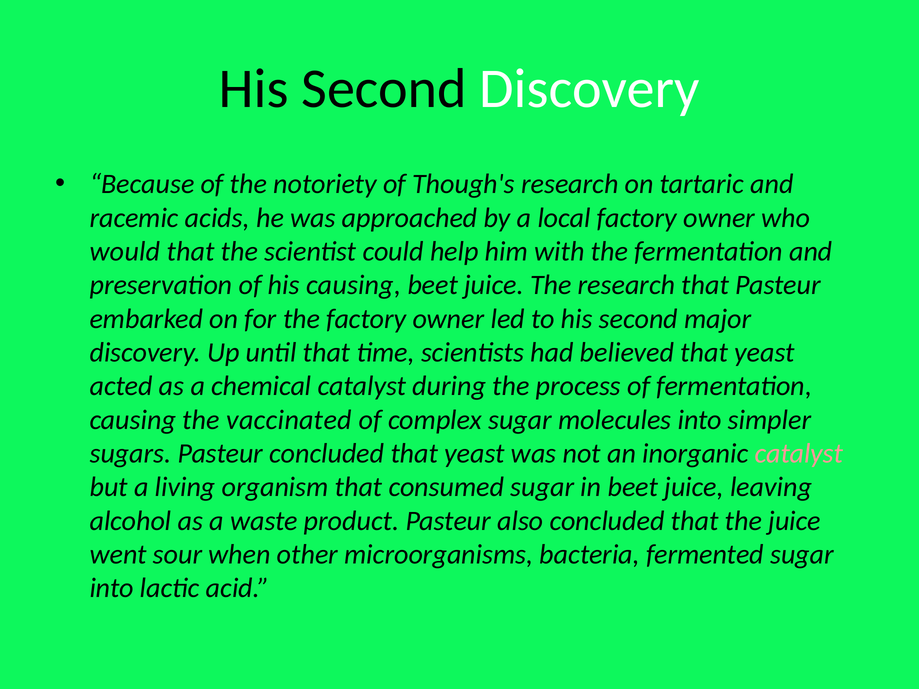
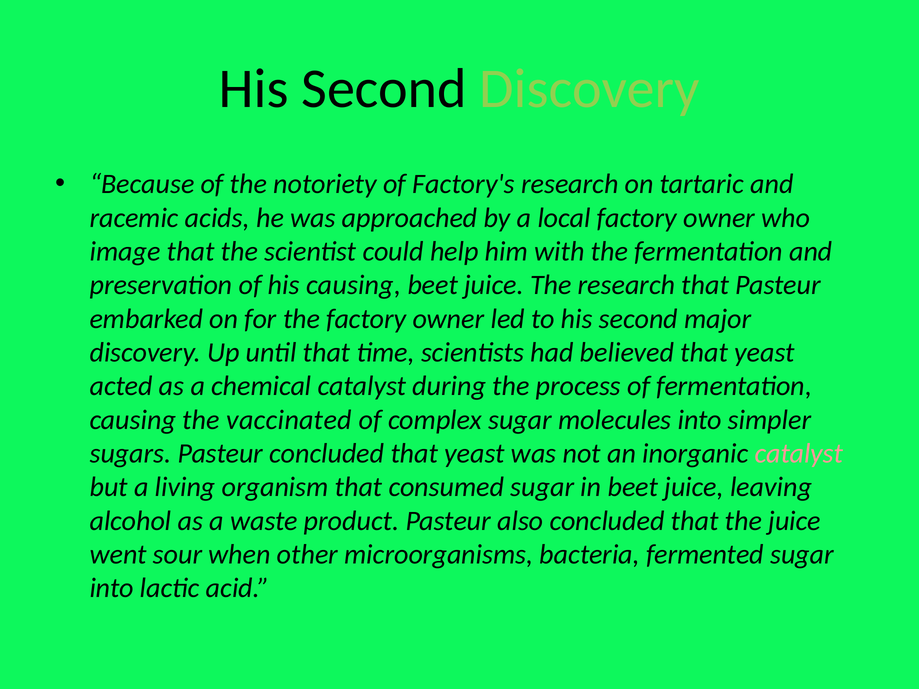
Discovery at (590, 89) colour: white -> light green
Though's: Though's -> Factory's
would: would -> image
